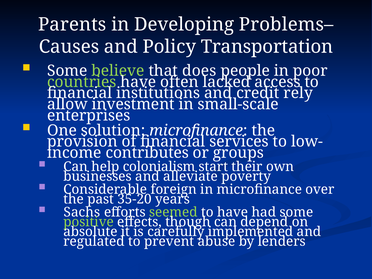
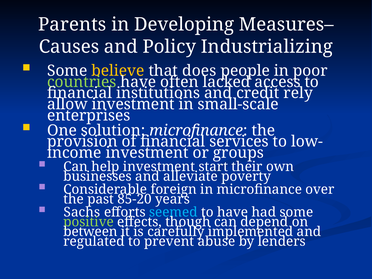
Problems–: Problems– -> Measures–
Transportation: Transportation -> Industrializing
believe colour: light green -> yellow
contributes at (147, 153): contributes -> investment
help colonialism: colonialism -> investment
35-20: 35-20 -> 85-20
seemed colour: light green -> light blue
absolute: absolute -> between
